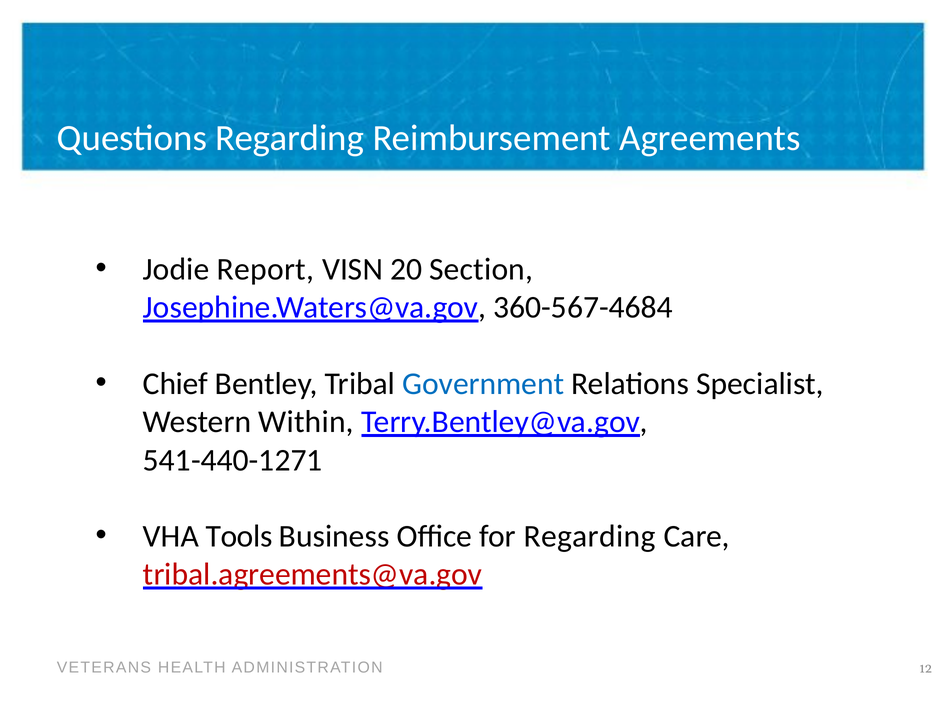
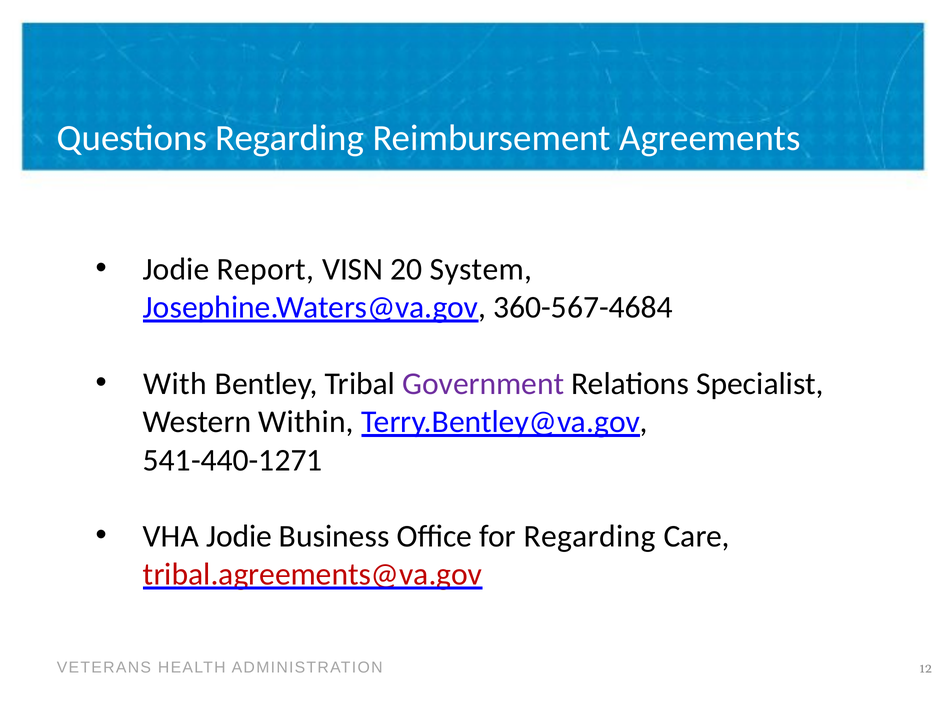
Section: Section -> System
Chief: Chief -> With
Government colour: blue -> purple
VHA Tools: Tools -> Jodie
